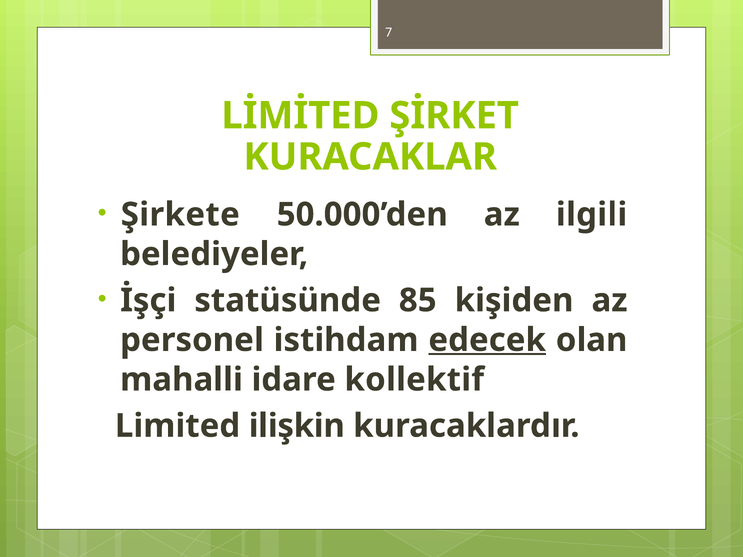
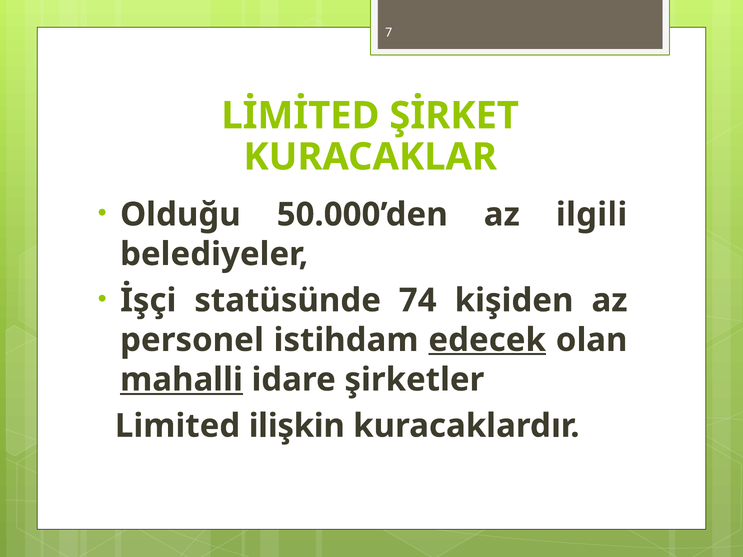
Şirkete: Şirkete -> Olduğu
85: 85 -> 74
mahalli underline: none -> present
kollektif: kollektif -> şirketler
